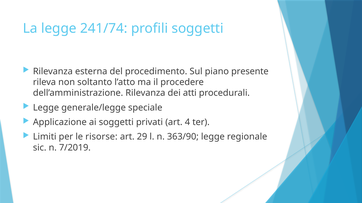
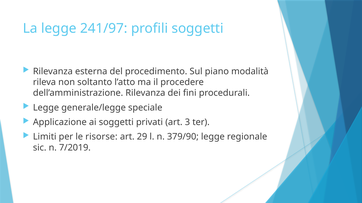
241/74: 241/74 -> 241/97
presente: presente -> modalità
atti: atti -> fini
4: 4 -> 3
363/90: 363/90 -> 379/90
